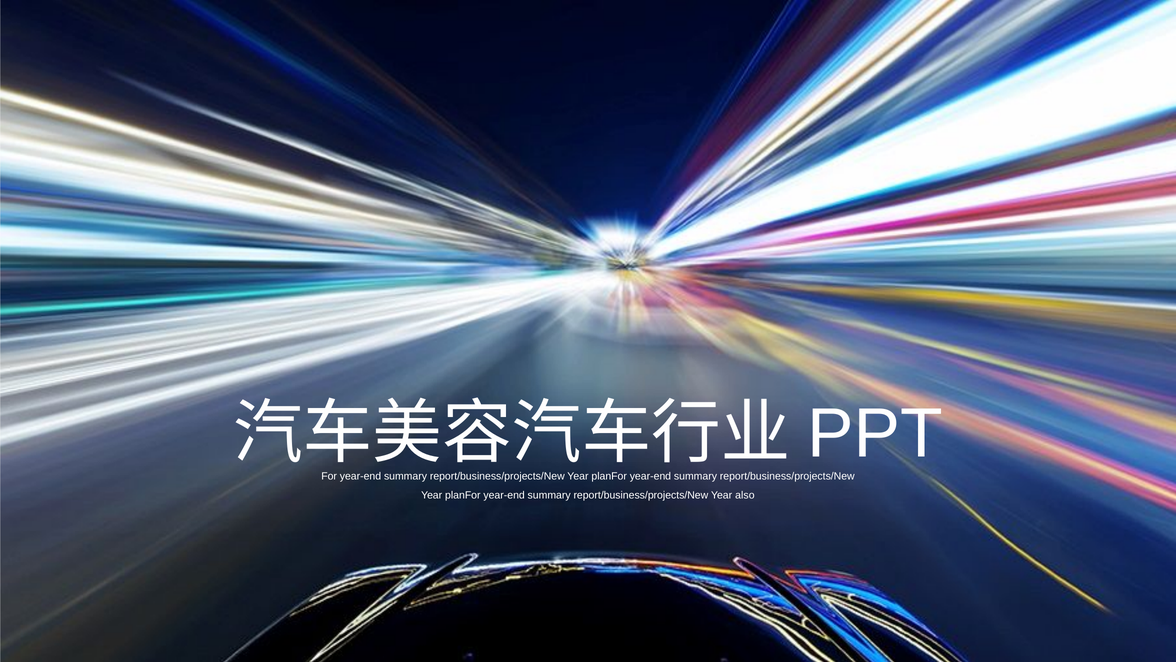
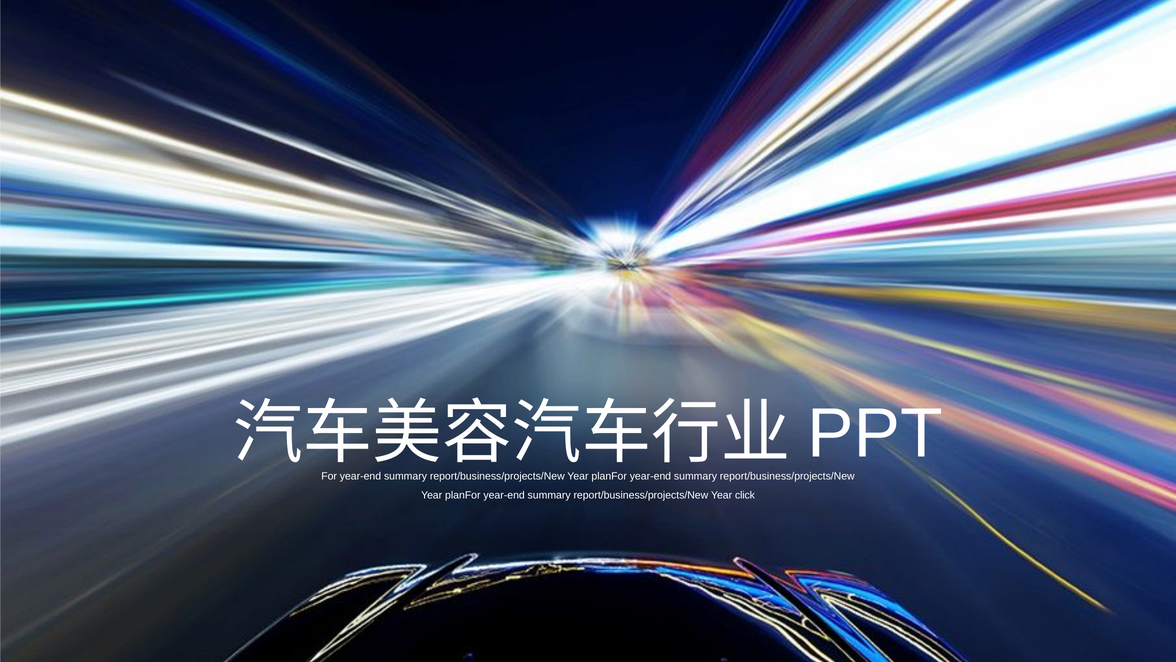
also: also -> click
